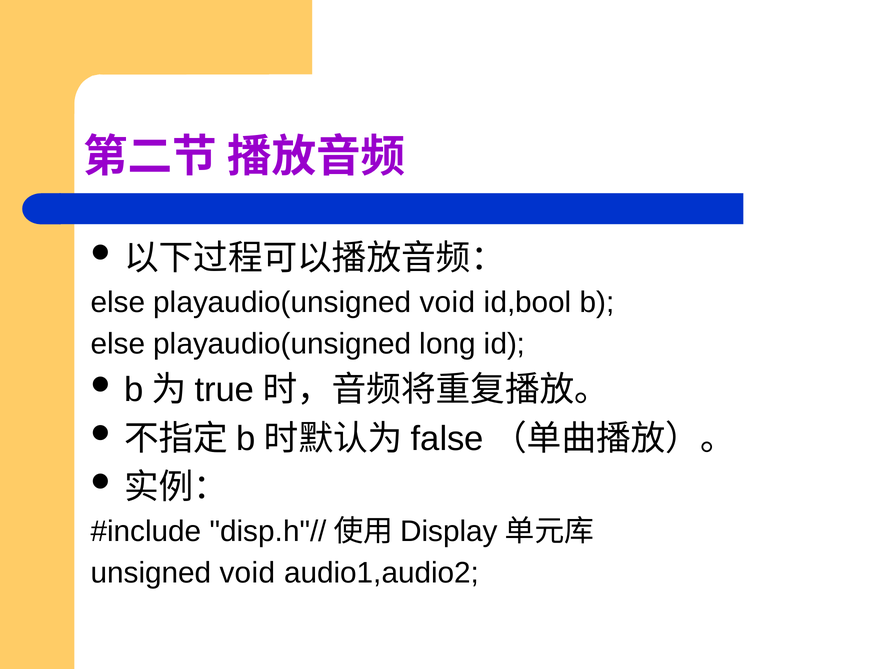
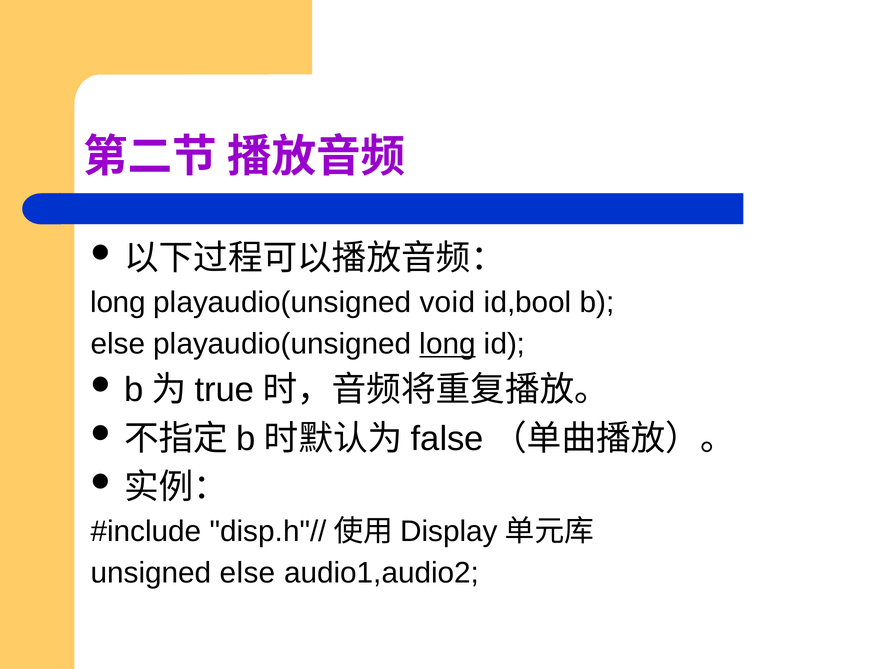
else at (118, 302): else -> long
long at (448, 344) underline: none -> present
unsigned void: void -> else
